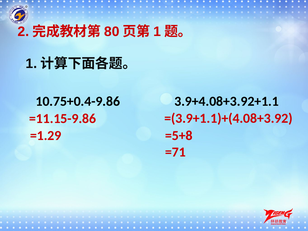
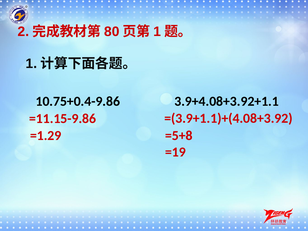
=71: =71 -> =19
